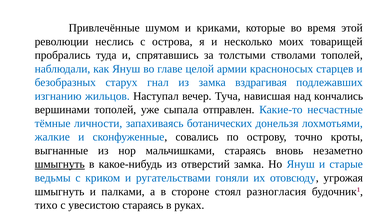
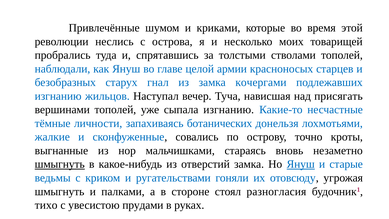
вздрагивая: вздрагивая -> кочергами
кончались: кончались -> присягать
сыпала отправлен: отправлен -> изгнанию
Януш at (301, 164) underline: none -> present
увесистою стараясь: стараясь -> прудами
